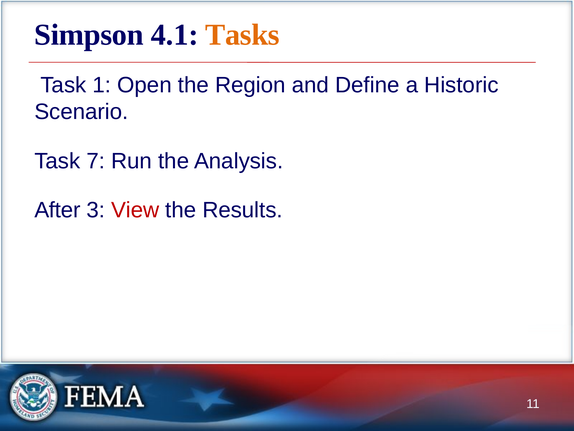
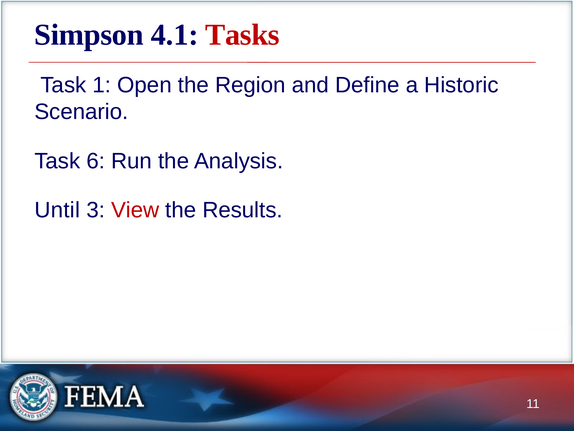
Tasks colour: orange -> red
7: 7 -> 6
After: After -> Until
